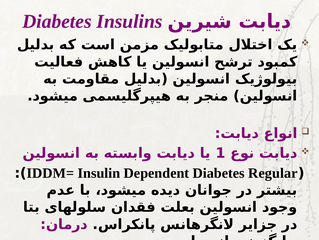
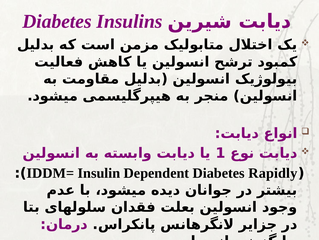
Regular: Regular -> Rapidly
